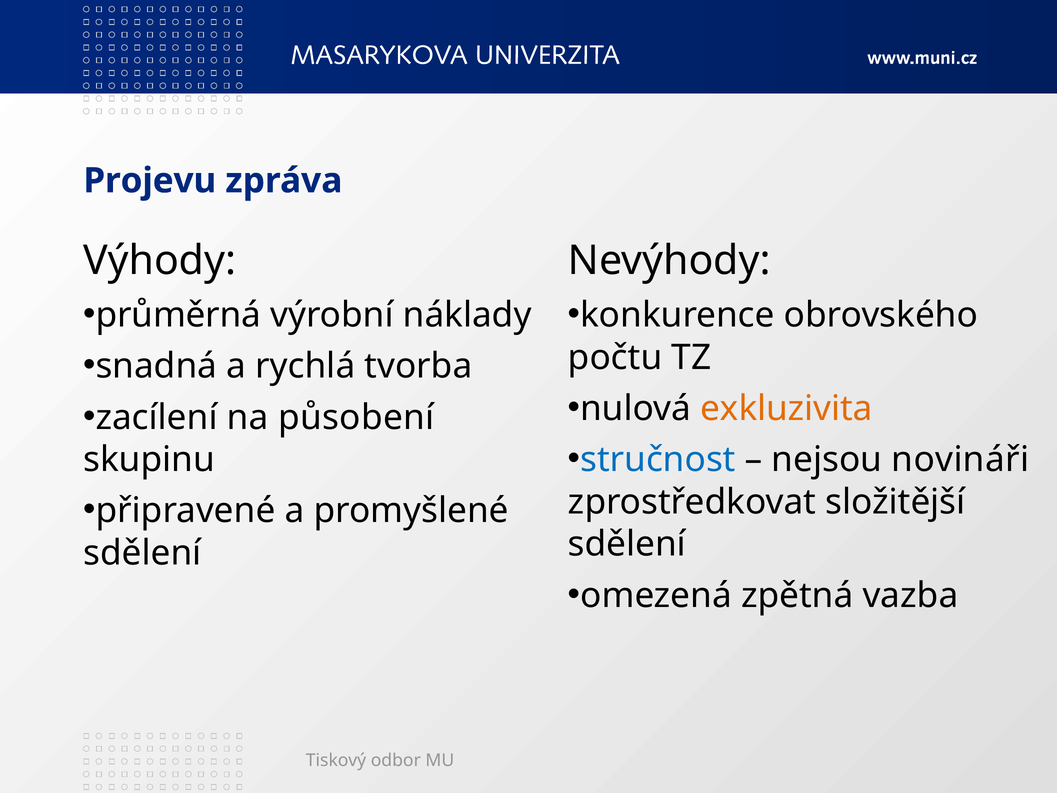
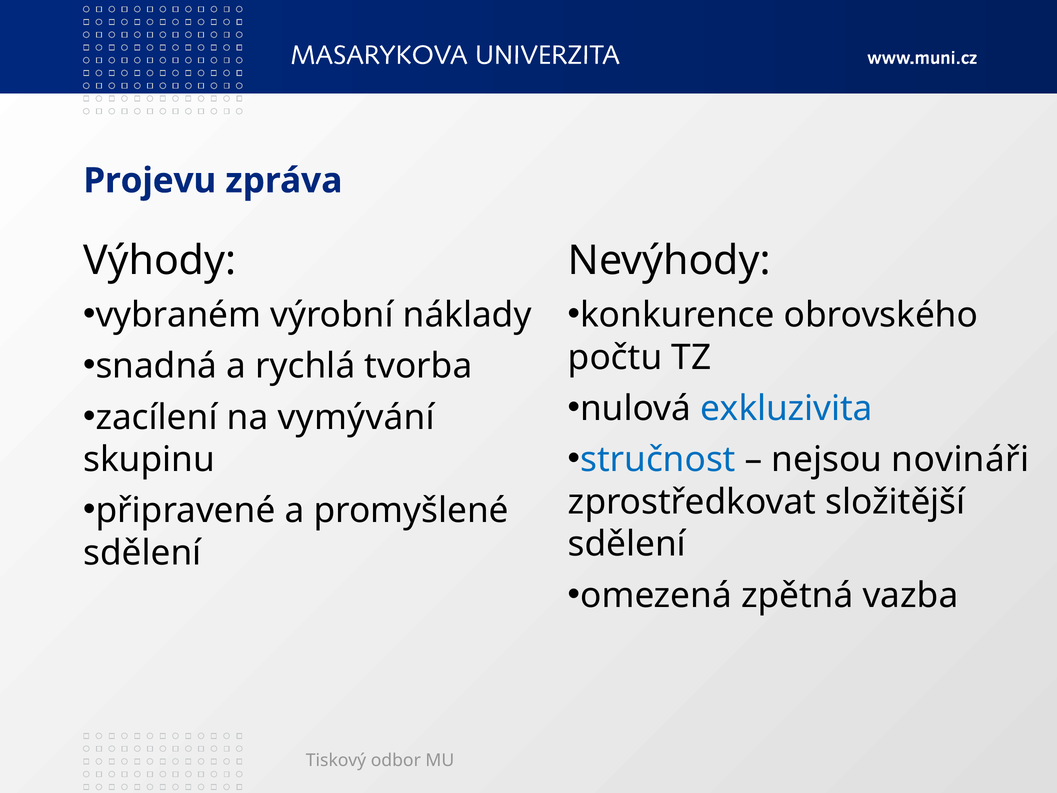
průměrná: průměrná -> vybraném
exkluzivita colour: orange -> blue
působení: působení -> vymývání
